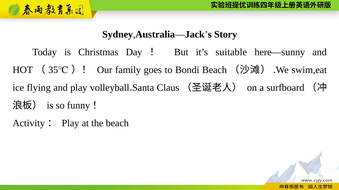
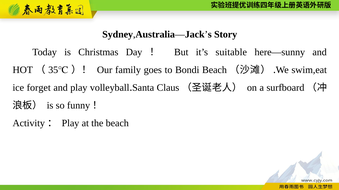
flying: flying -> forget
